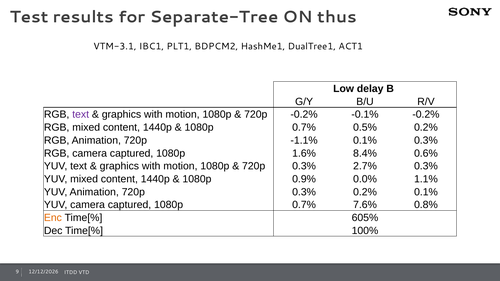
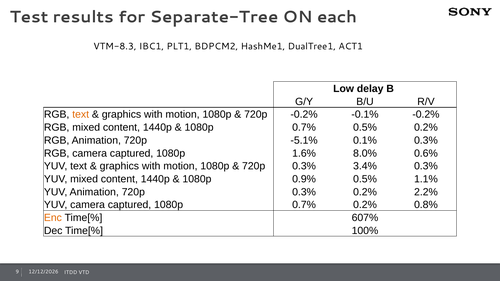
thus: thus -> each
VTM-3.1: VTM-3.1 -> VTM-8.3
text at (81, 115) colour: purple -> orange
-1.1%: -1.1% -> -5.1%
8.4%: 8.4% -> 8.0%
2.7%: 2.7% -> 3.4%
0.9% 0.0%: 0.0% -> 0.5%
0.2% 0.1%: 0.1% -> 2.2%
0.7% 7.6%: 7.6% -> 0.2%
605%: 605% -> 607%
